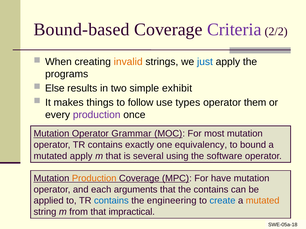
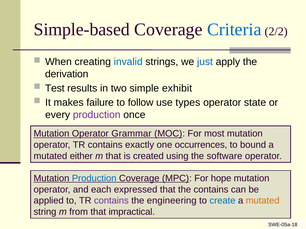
Bound-based: Bound-based -> Simple-based
Criteria colour: purple -> blue
invalid colour: orange -> blue
programs: programs -> derivation
Else: Else -> Test
things: things -> failure
them: them -> state
equivalency: equivalency -> occurrences
mutated apply: apply -> either
several: several -> created
Production at (94, 179) colour: orange -> blue
have: have -> hope
arguments: arguments -> expressed
contains at (111, 201) colour: blue -> purple
